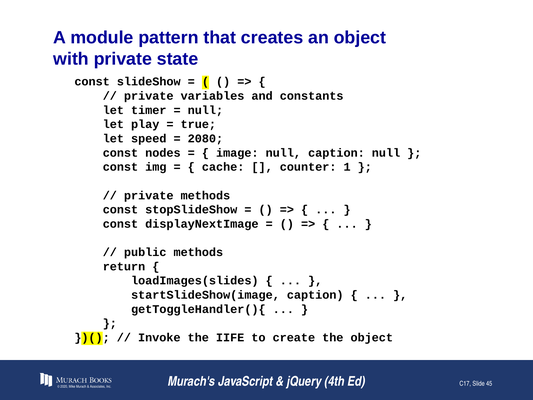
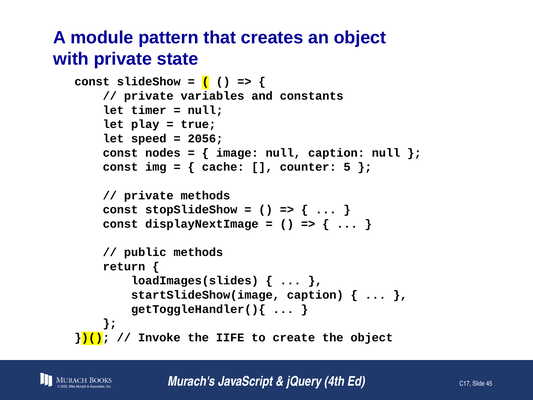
2080: 2080 -> 2056
1: 1 -> 5
